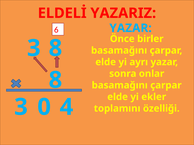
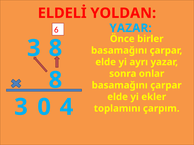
YAZARIZ: YAZARIZ -> YOLDAN
özelliği: özelliği -> çarpım
